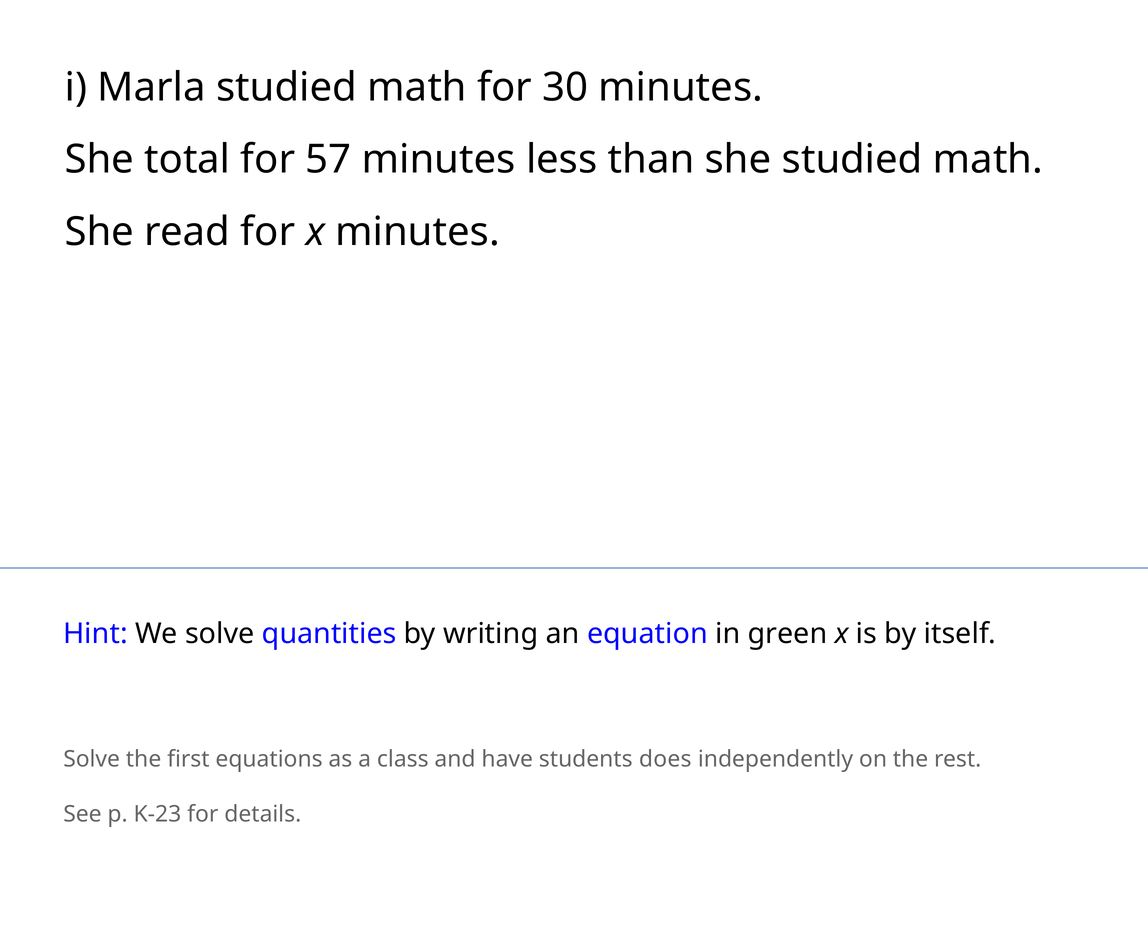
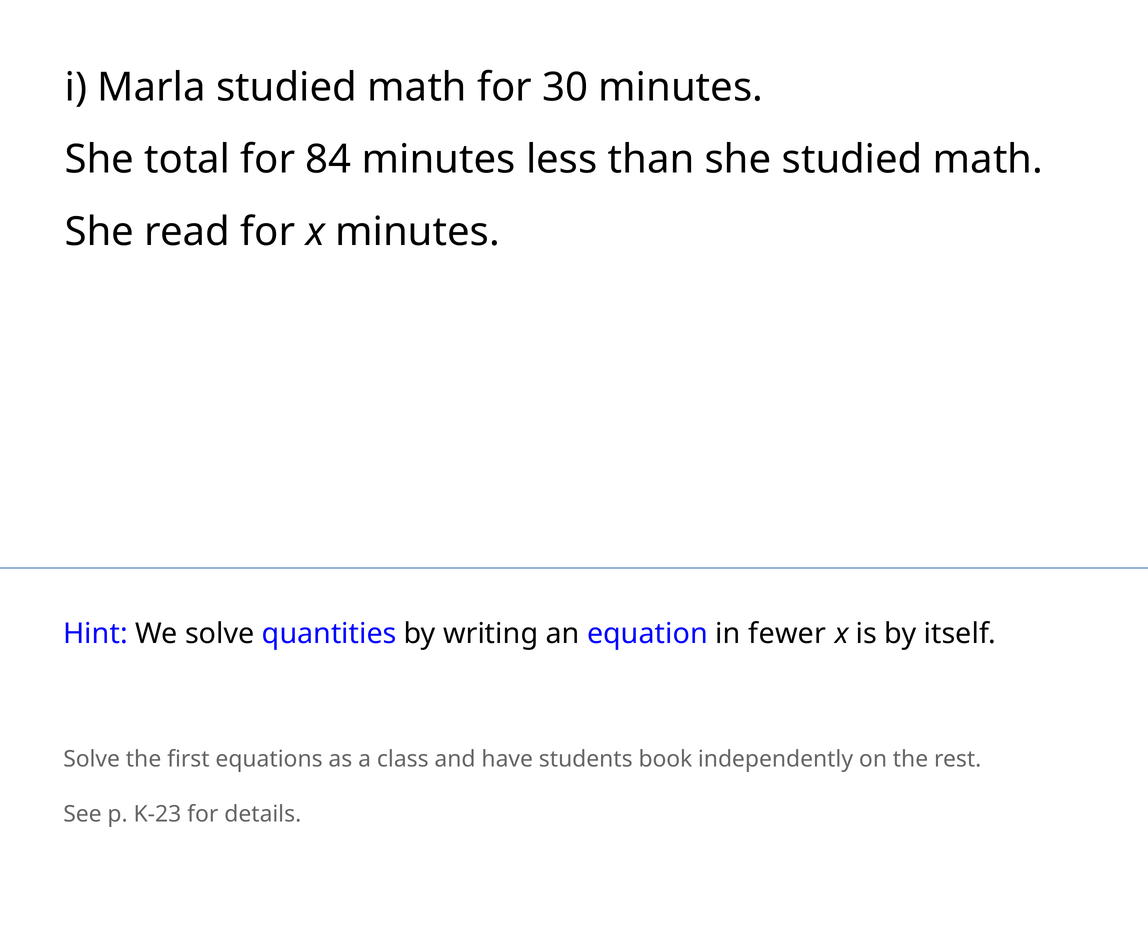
57: 57 -> 84
green: green -> fewer
does: does -> book
